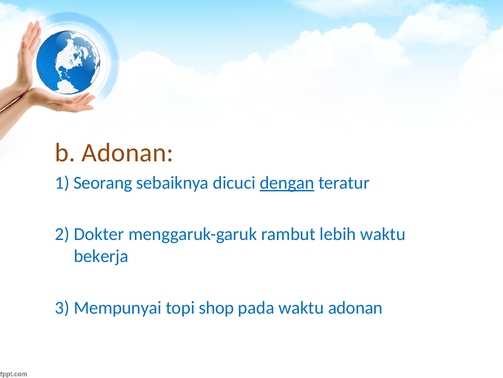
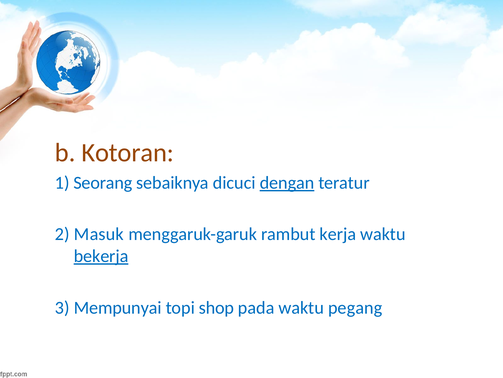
b Adonan: Adonan -> Kotoran
Dokter: Dokter -> Masuk
lebih: lebih -> kerja
bekerja underline: none -> present
waktu adonan: adonan -> pegang
